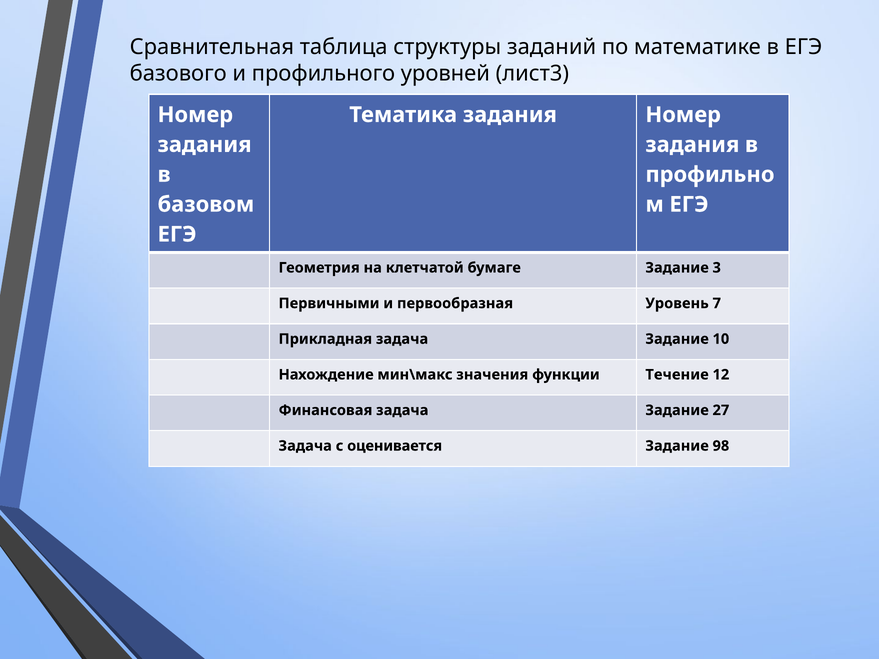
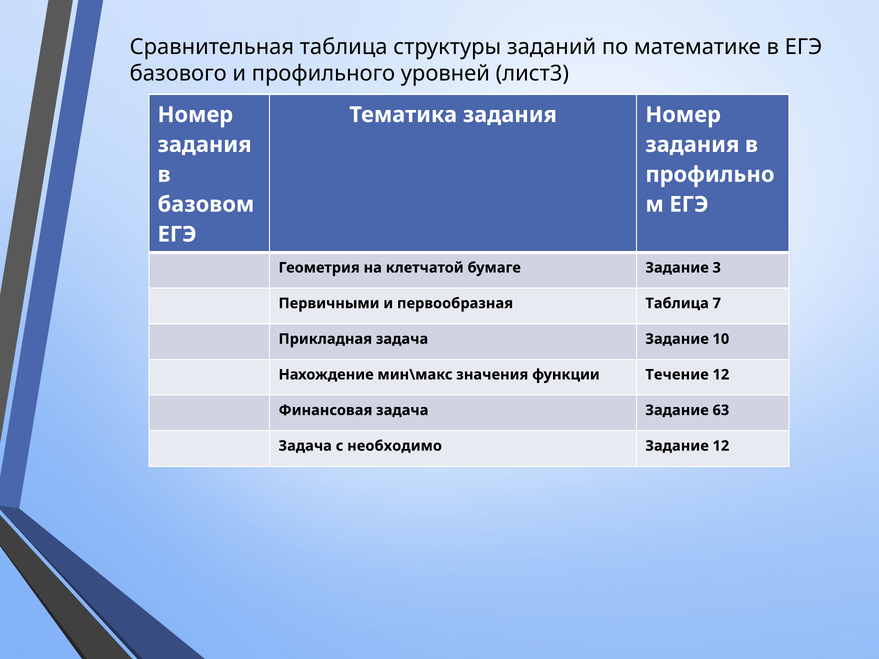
первообразная Уровень: Уровень -> Таблица
27: 27 -> 63
оценивается: оценивается -> необходимо
Задание 98: 98 -> 12
